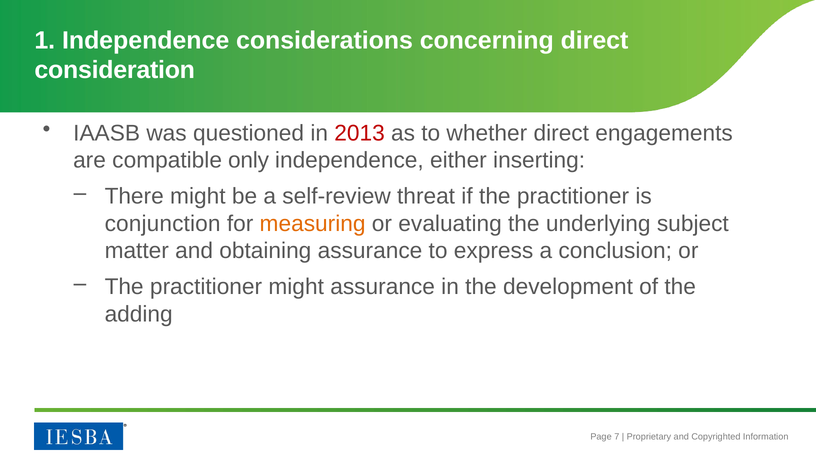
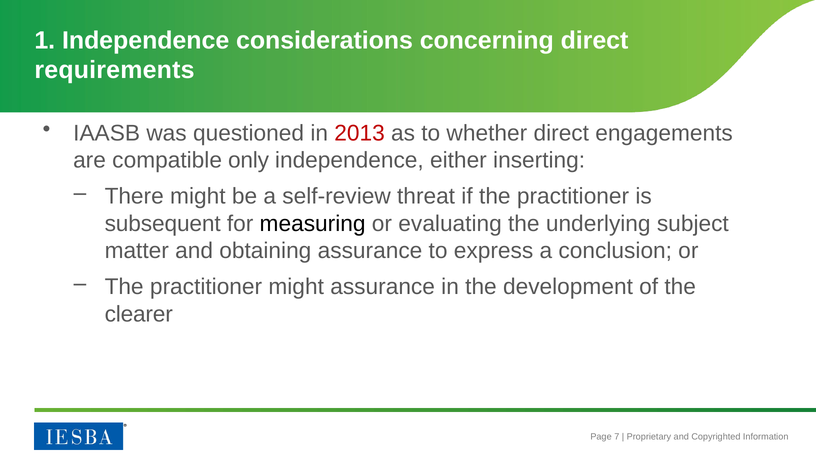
consideration: consideration -> requirements
conjunction: conjunction -> subsequent
measuring colour: orange -> black
adding: adding -> clearer
